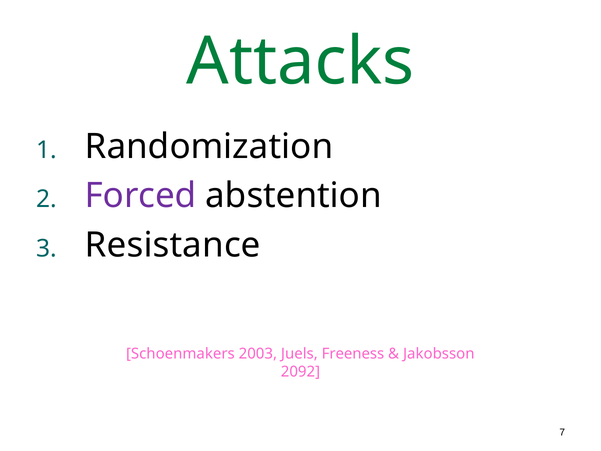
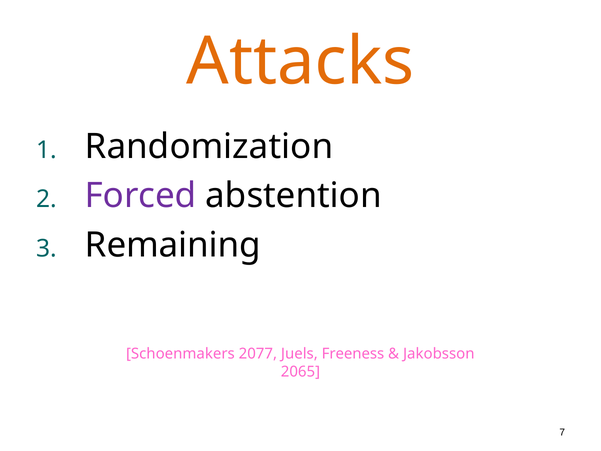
Attacks colour: green -> orange
Resistance: Resistance -> Remaining
2003: 2003 -> 2077
2092: 2092 -> 2065
